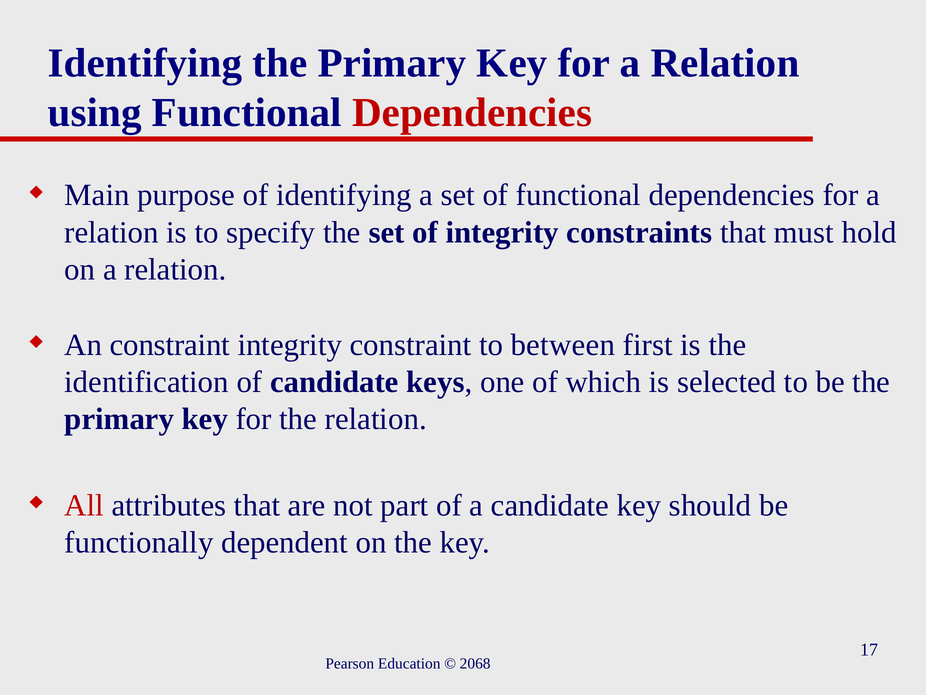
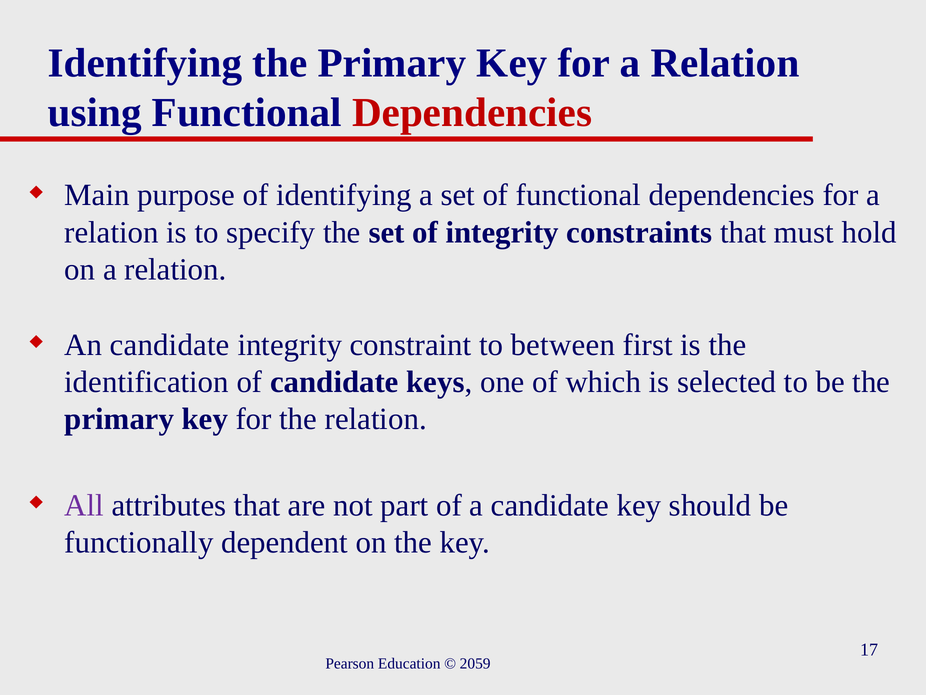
An constraint: constraint -> candidate
All colour: red -> purple
2068: 2068 -> 2059
